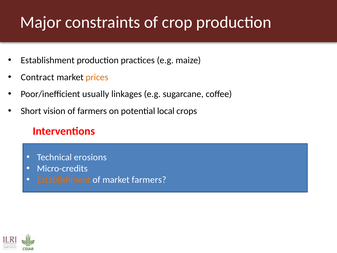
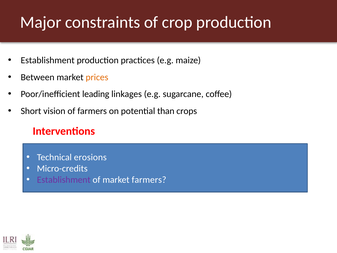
Contract: Contract -> Between
usually: usually -> leading
local: local -> than
Establishment at (64, 180) colour: orange -> purple
